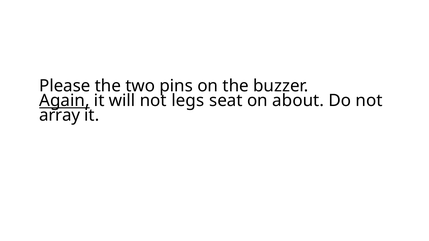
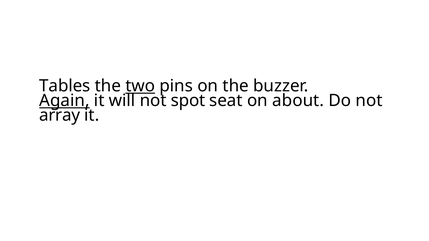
Please: Please -> Tables
two underline: none -> present
legs: legs -> spot
